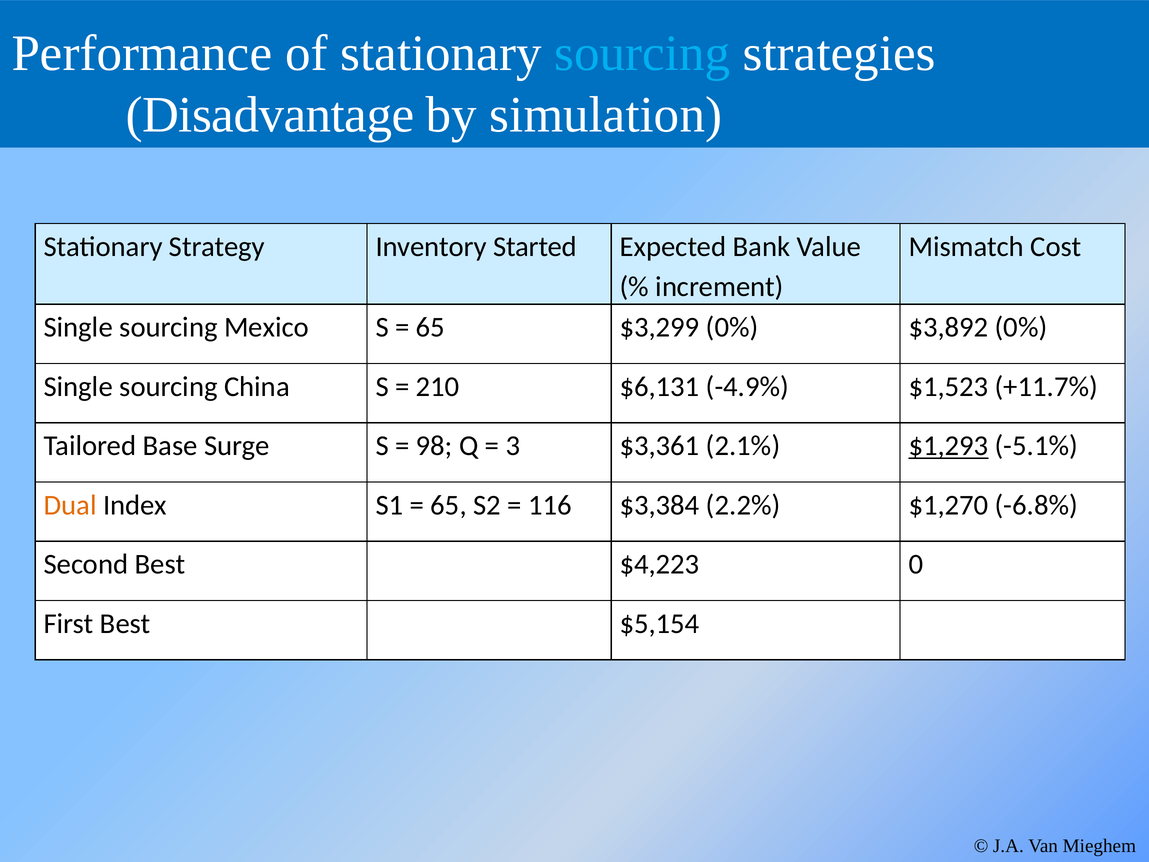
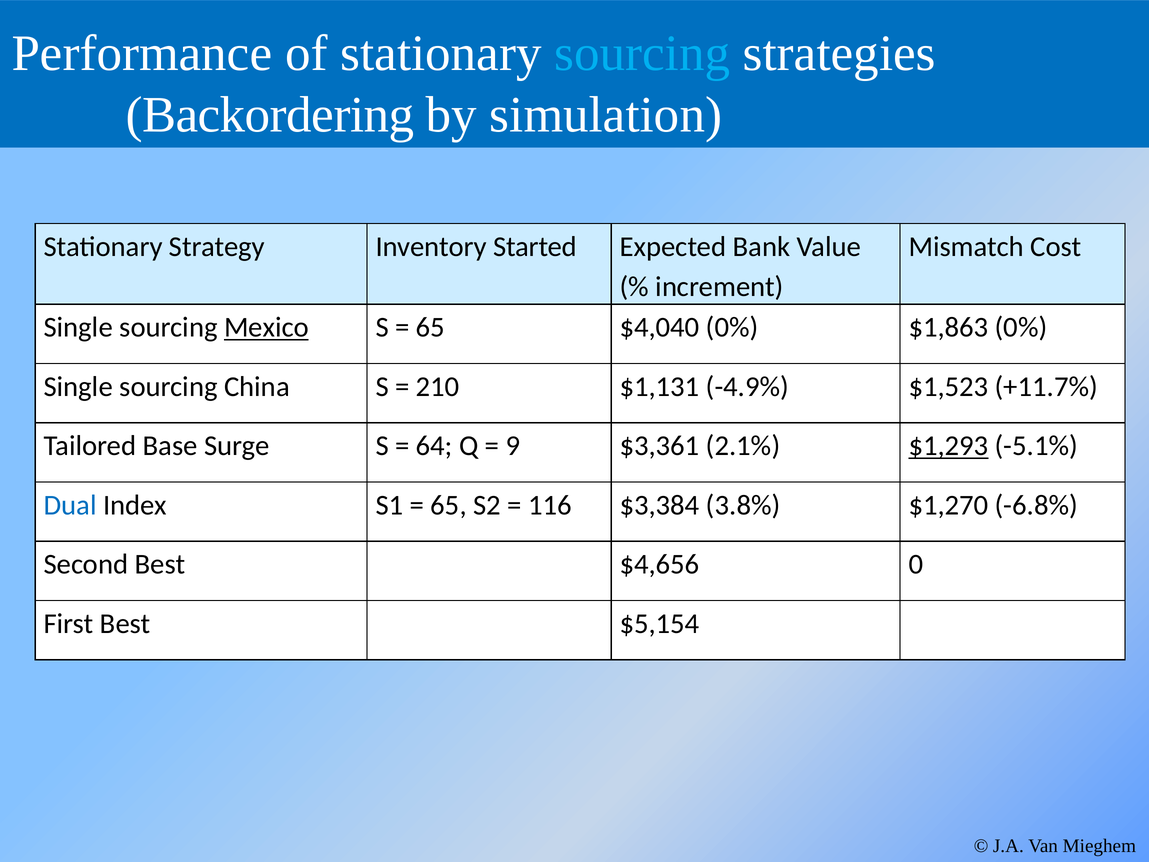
Disadvantage: Disadvantage -> Backordering
Mexico underline: none -> present
$3,299: $3,299 -> $4,040
$3,892: $3,892 -> $1,863
$6,131: $6,131 -> $1,131
98: 98 -> 64
3: 3 -> 9
Dual colour: orange -> blue
2.2%: 2.2% -> 3.8%
$4,223: $4,223 -> $4,656
